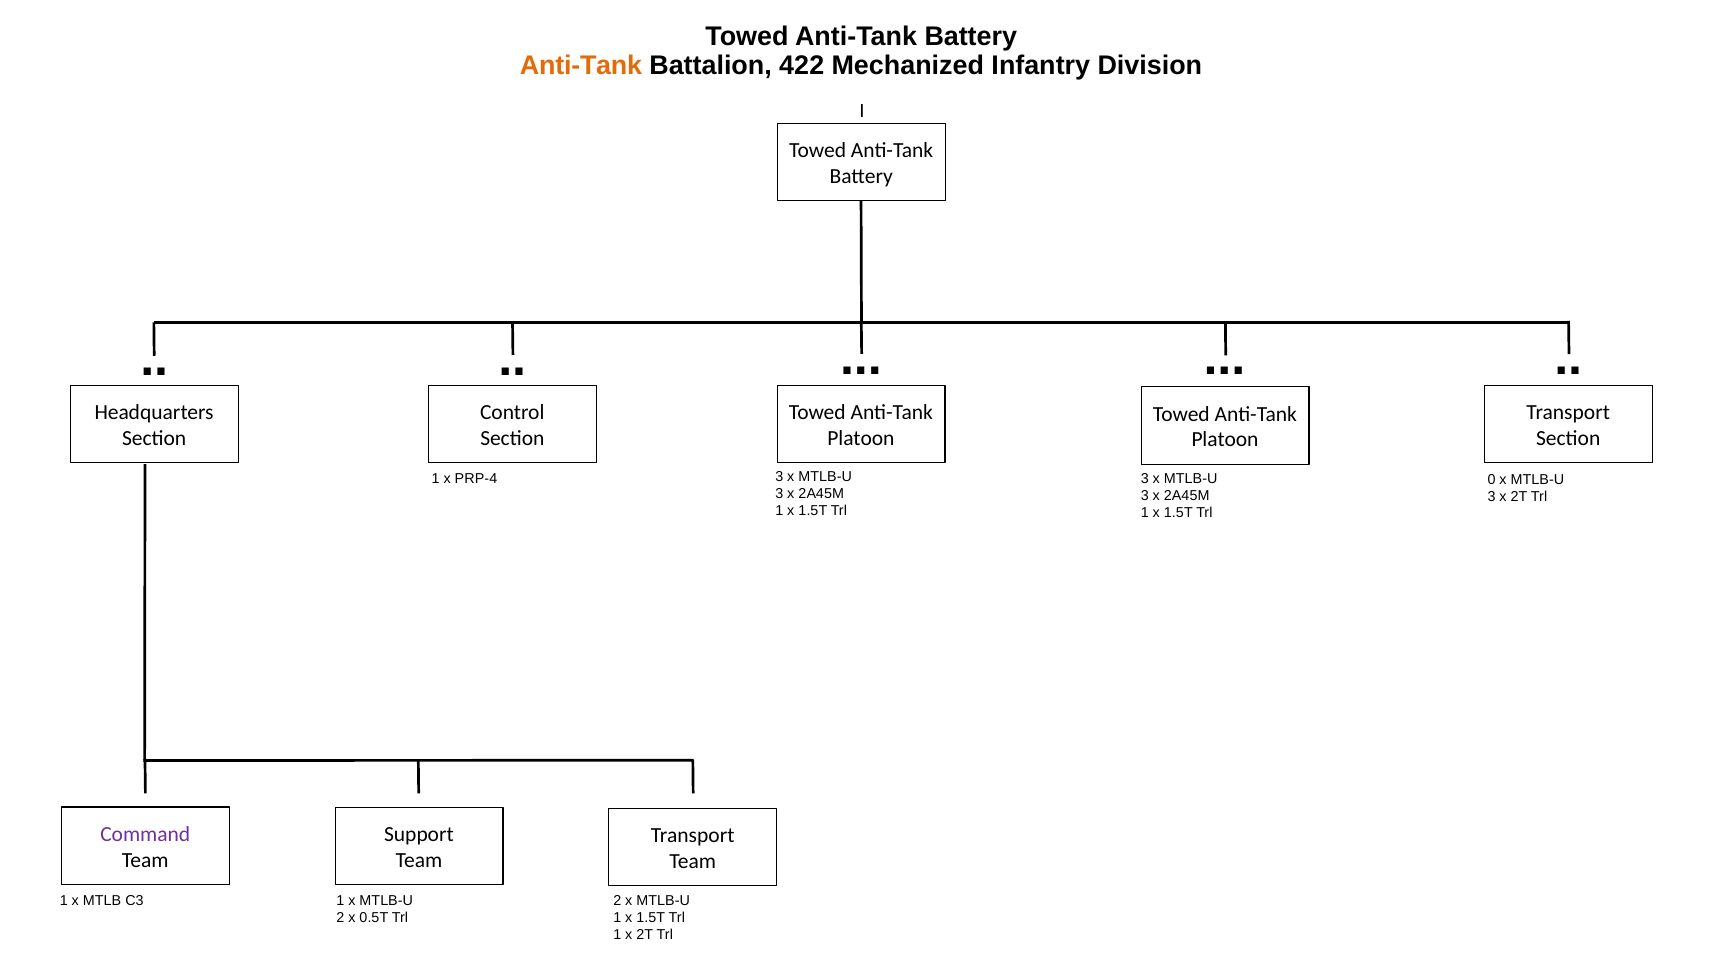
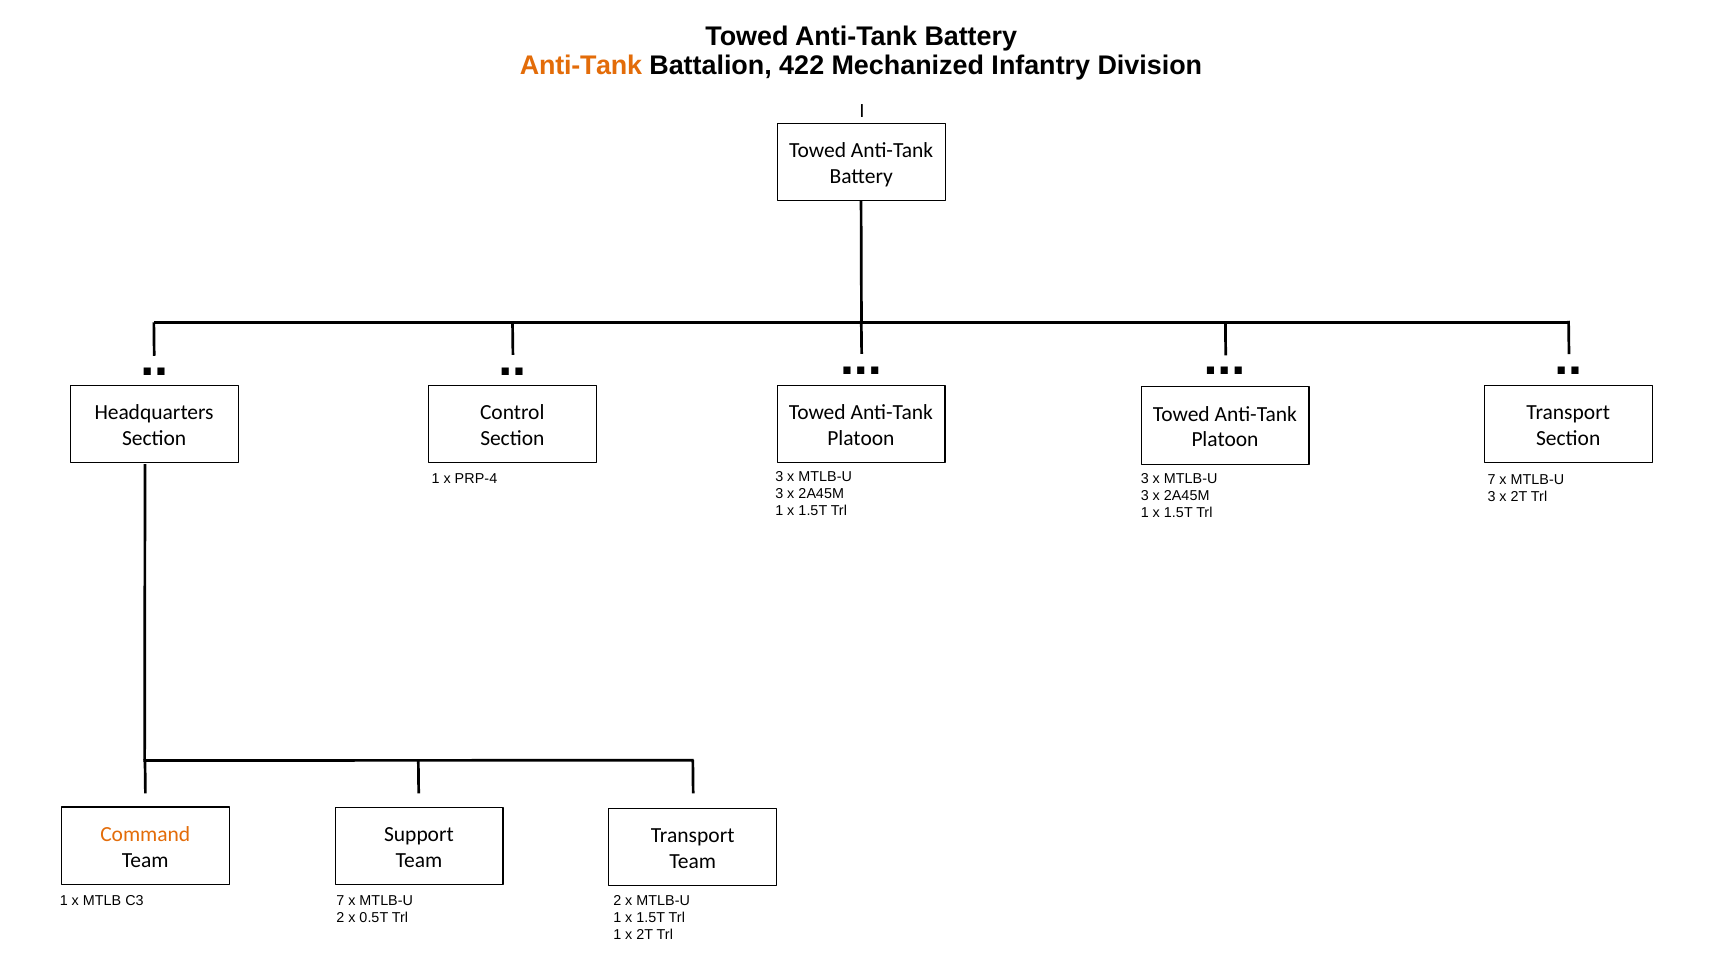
PRP-4 0: 0 -> 7
Command colour: purple -> orange
C3 1: 1 -> 7
